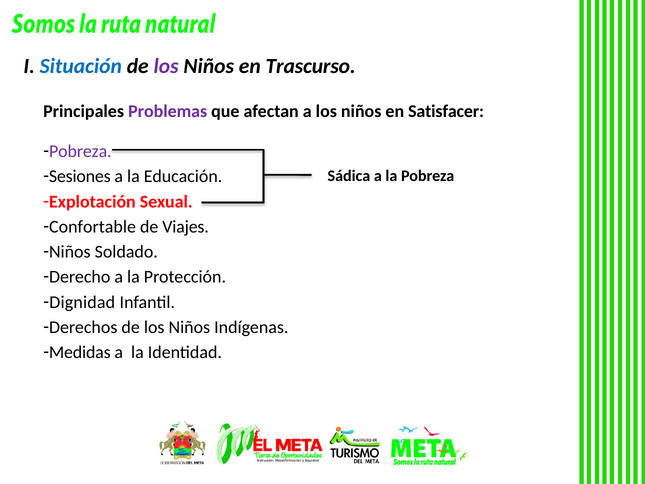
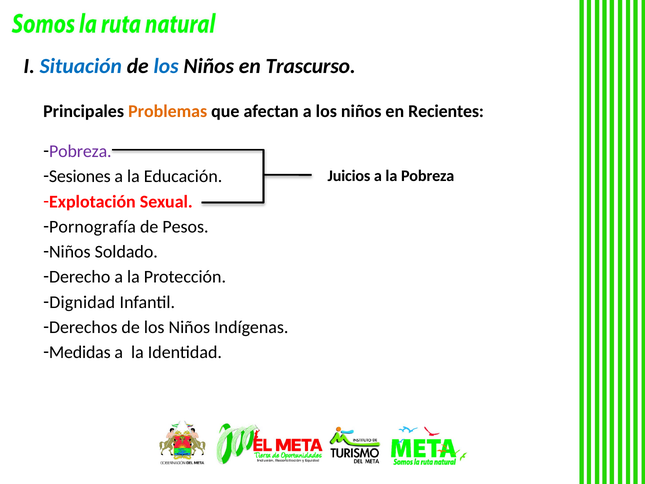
los at (166, 66) colour: purple -> blue
Problemas colour: purple -> orange
Satisfacer: Satisfacer -> Recientes
Sádica: Sádica -> Juicios
Confortable: Confortable -> Pornografía
Viajes: Viajes -> Pesos
